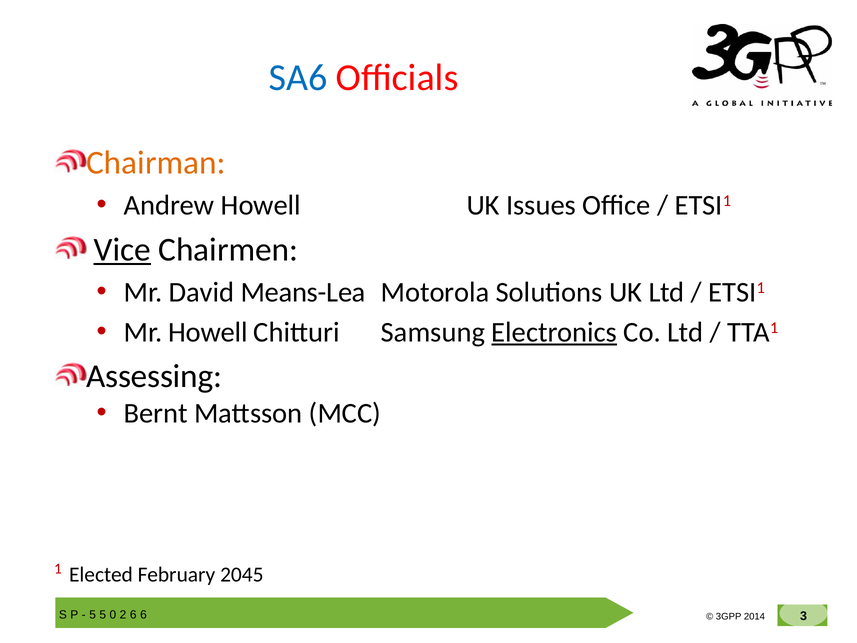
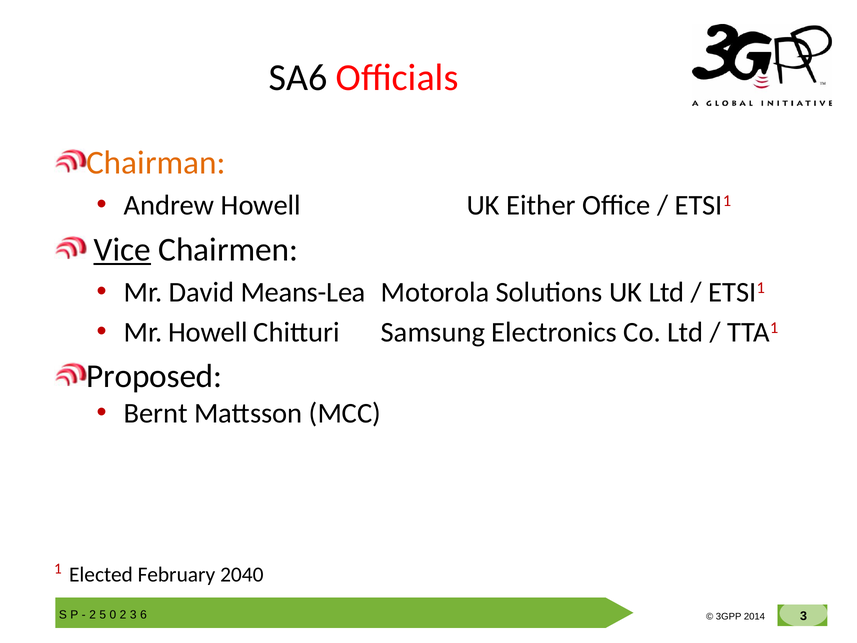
SA6 colour: blue -> black
Issues: Issues -> Either
Electronics underline: present -> none
Assessing: Assessing -> Proposed
2045: 2045 -> 2040
5 at (93, 615): 5 -> 2
6 at (133, 615): 6 -> 3
